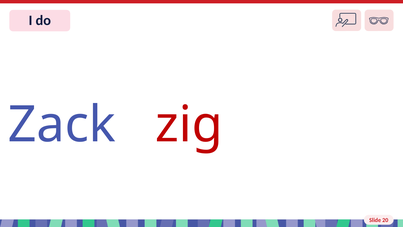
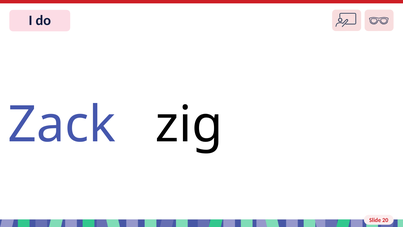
zig colour: red -> black
